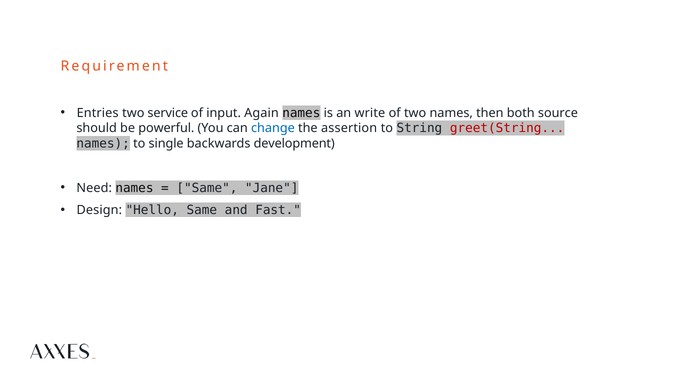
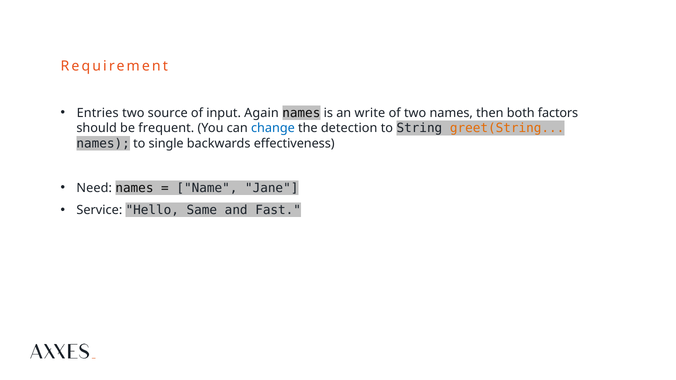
service: service -> source
source: source -> factors
powerful: powerful -> frequent
assertion: assertion -> detection
greet(String colour: red -> orange
development: development -> effectiveness
Same at (207, 188): Same -> Name
Design: Design -> Service
